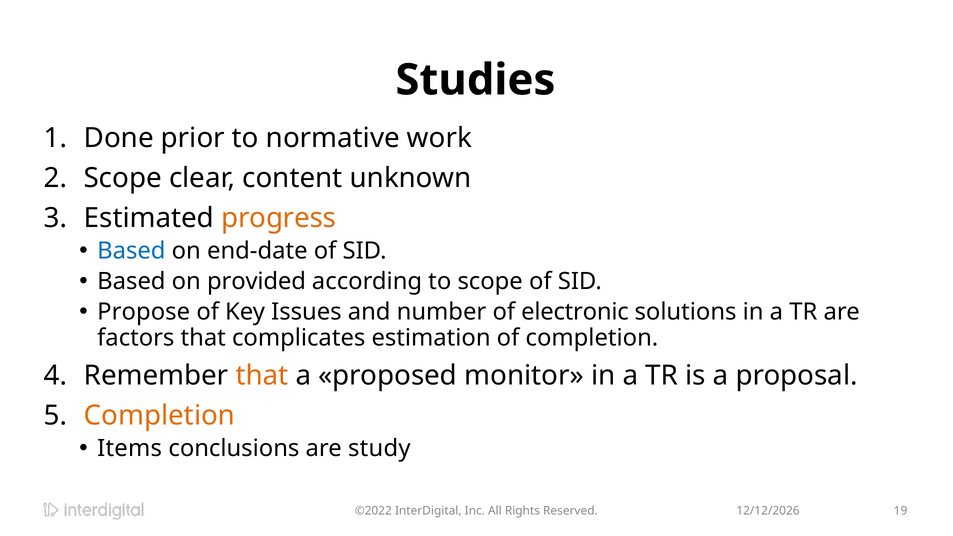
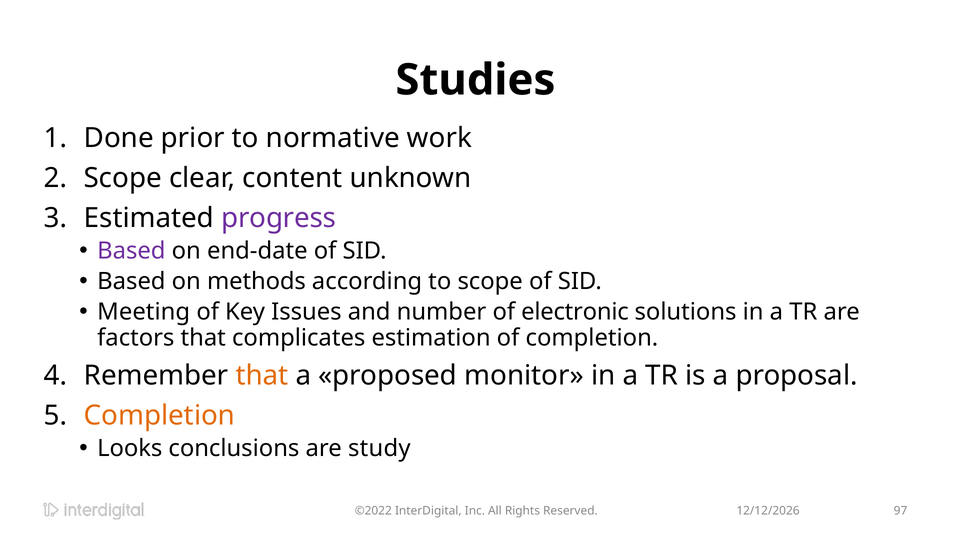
progress colour: orange -> purple
Based at (131, 251) colour: blue -> purple
provided: provided -> methods
Propose: Propose -> Meeting
Items: Items -> Looks
19: 19 -> 97
